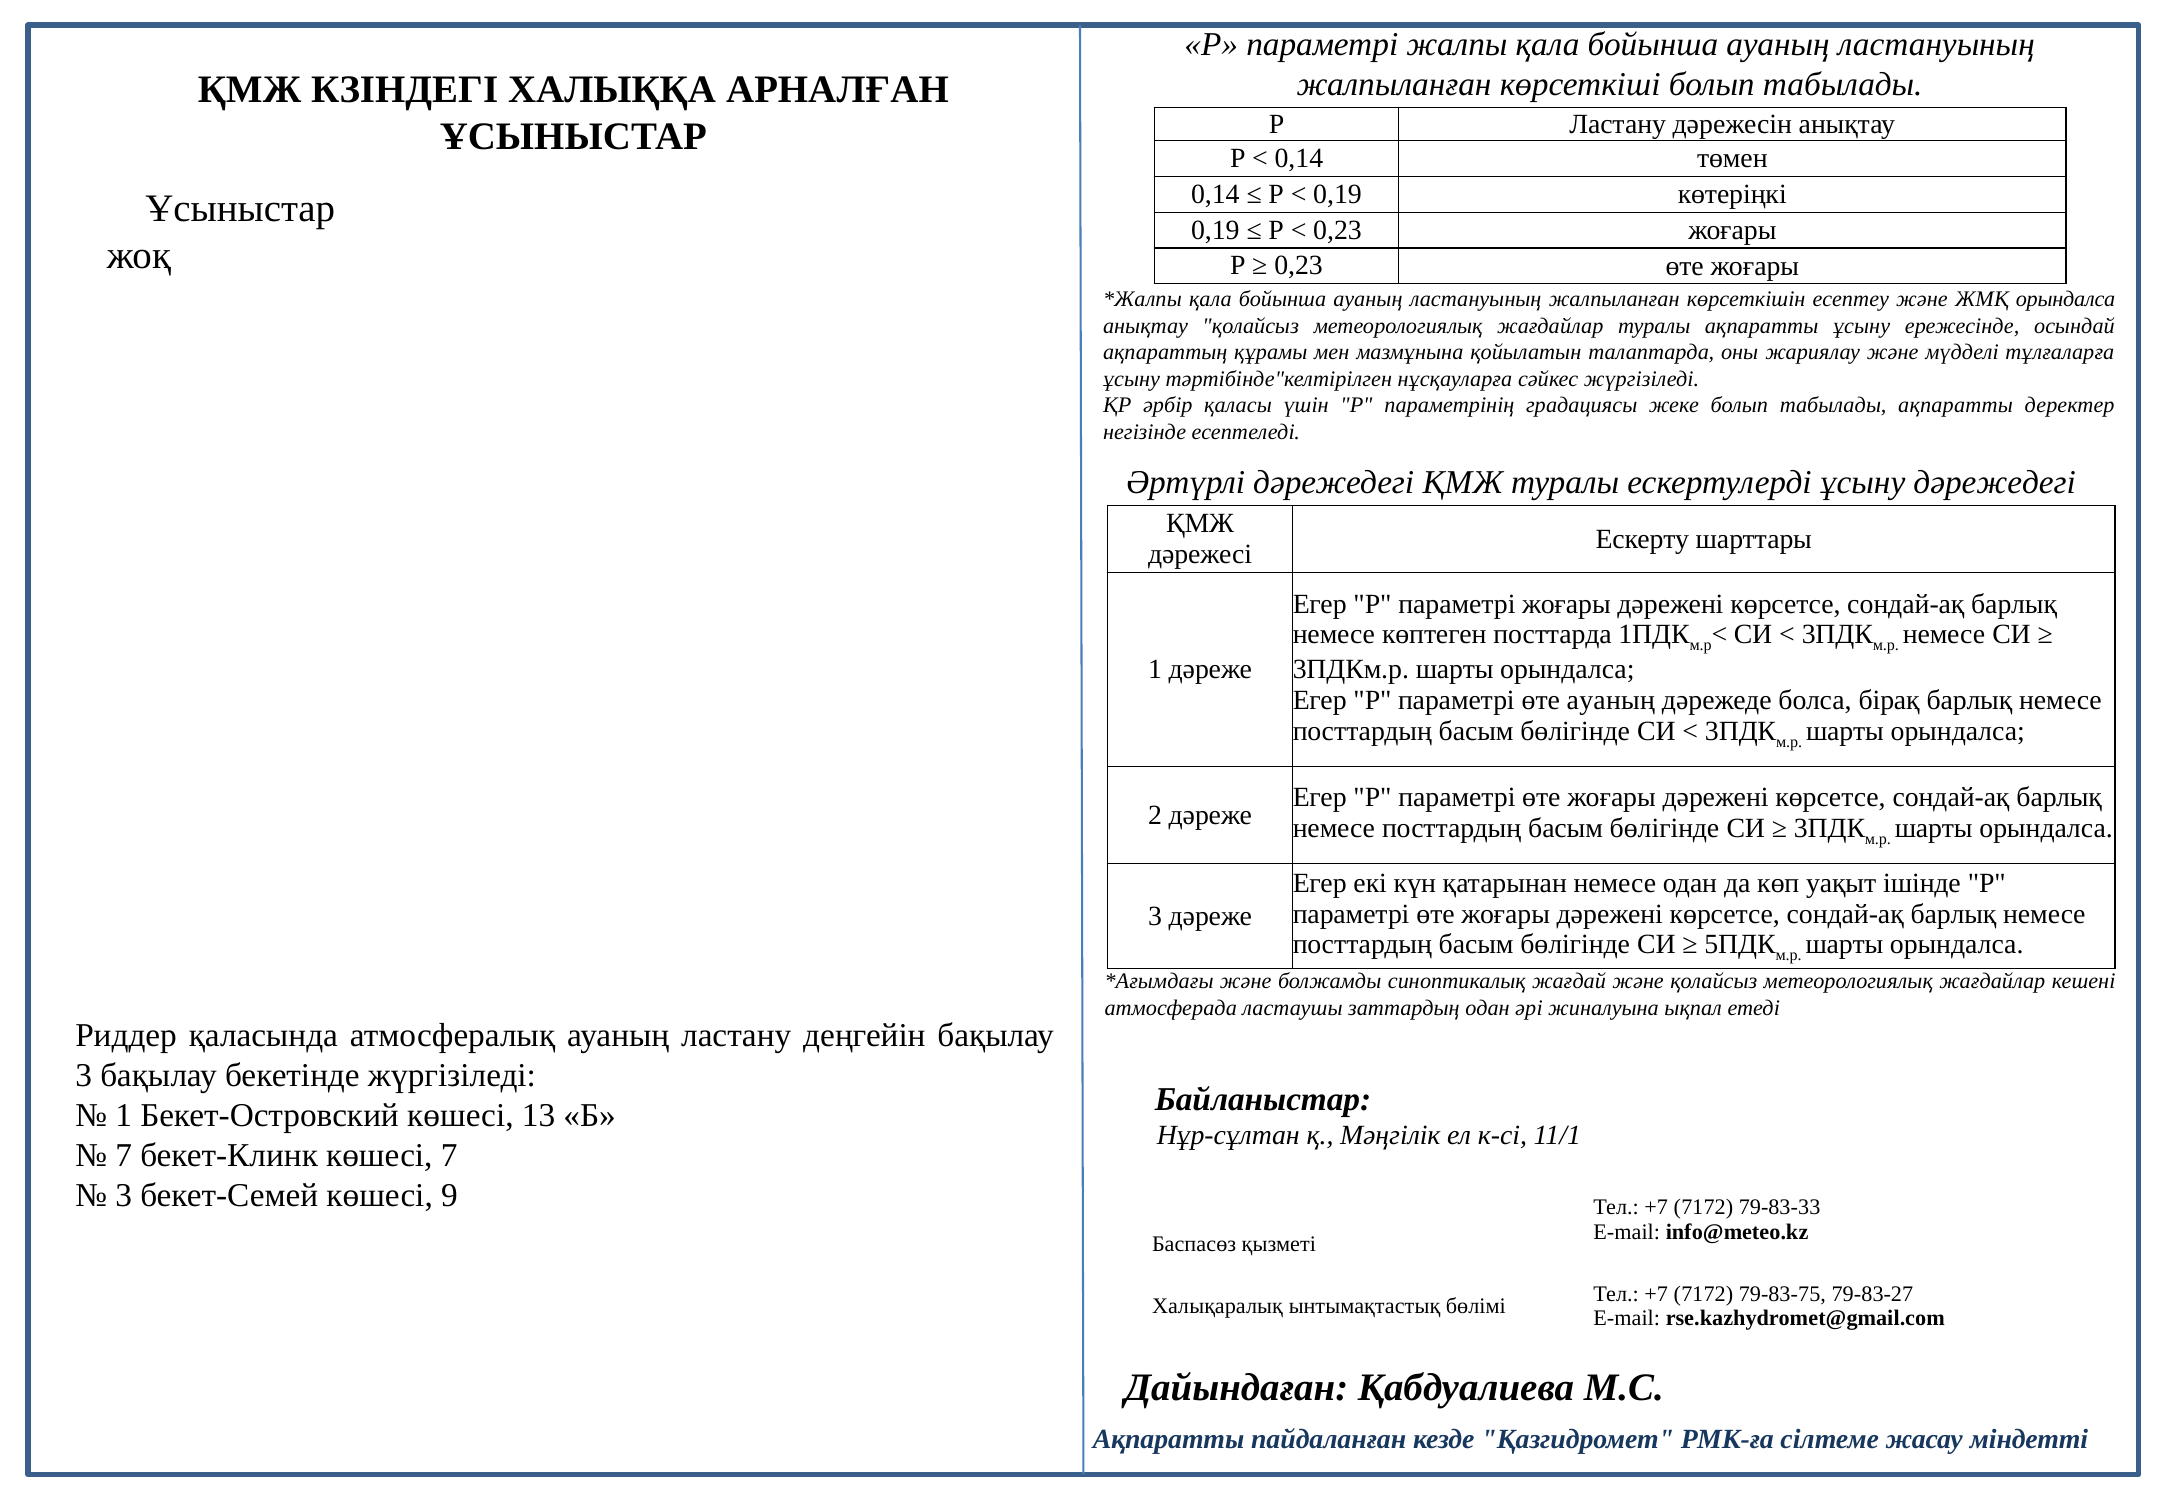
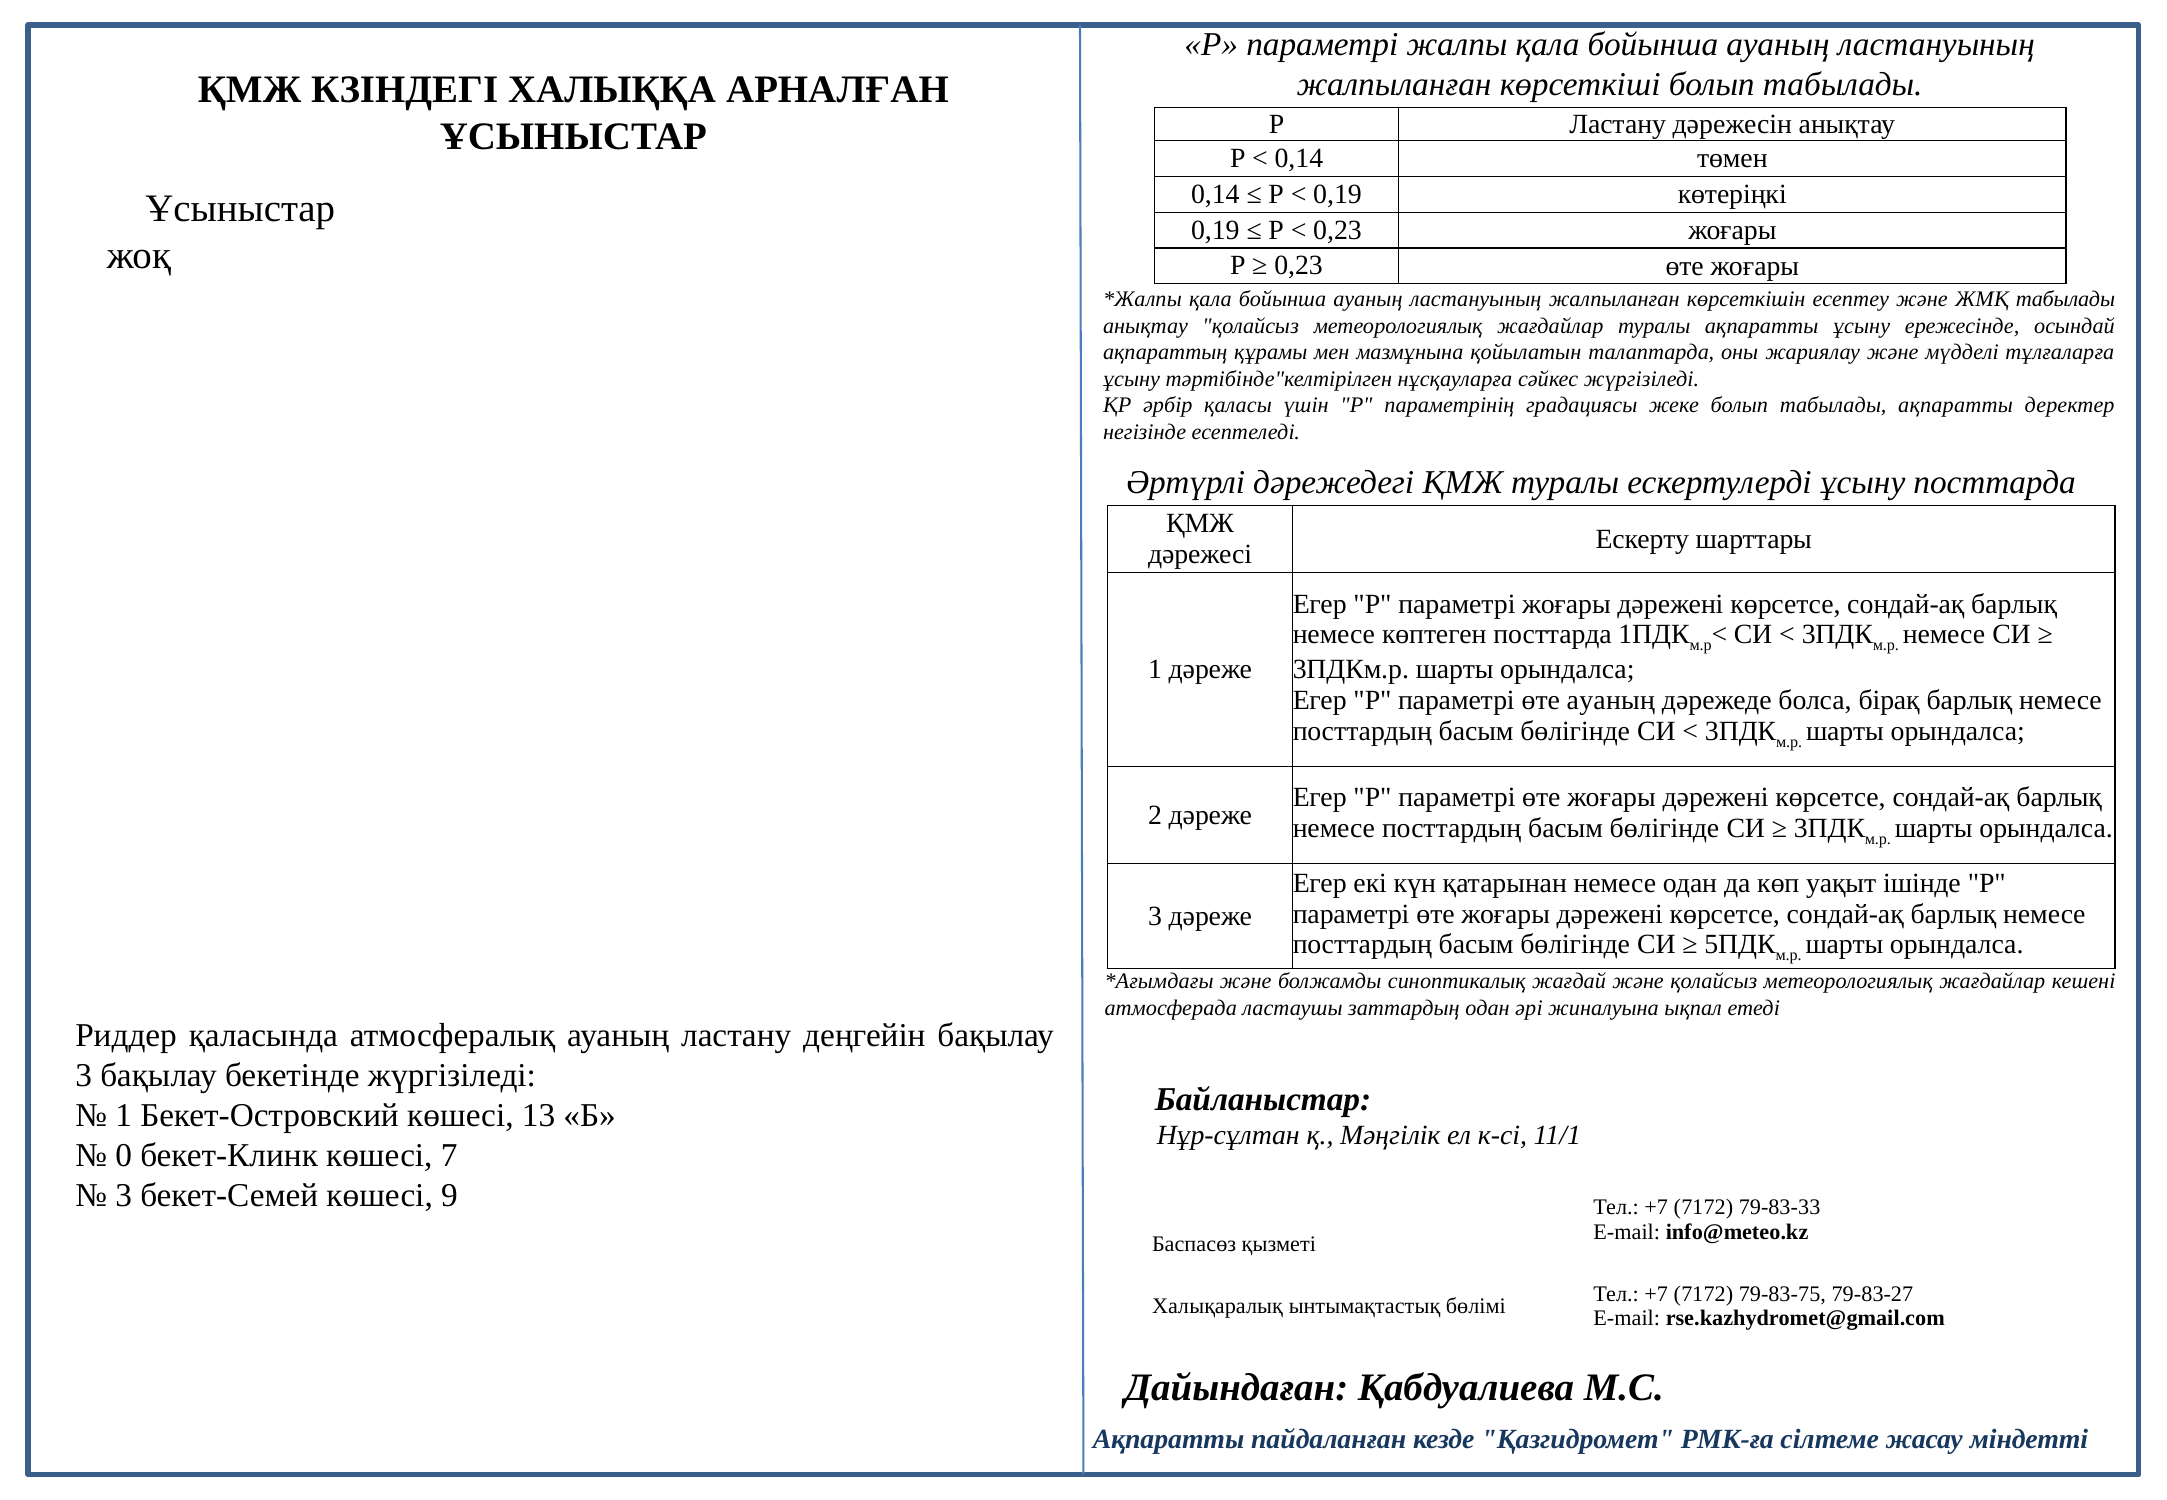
ЖМҚ орындалса: орындалса -> табылады
ұсыну дәрежедегі: дәрежедегі -> посттарда
7 at (124, 1156): 7 -> 0
